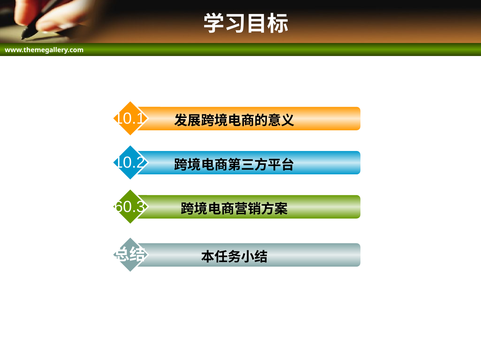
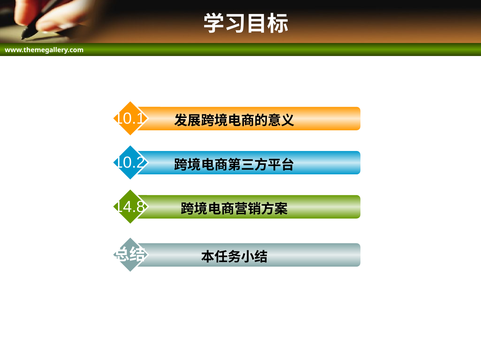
60.3: 60.3 -> 14.8
